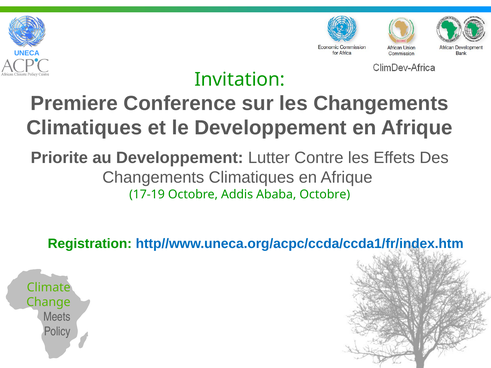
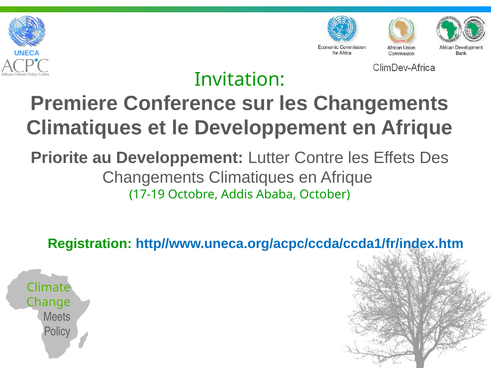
Ababa Octobre: Octobre -> October
